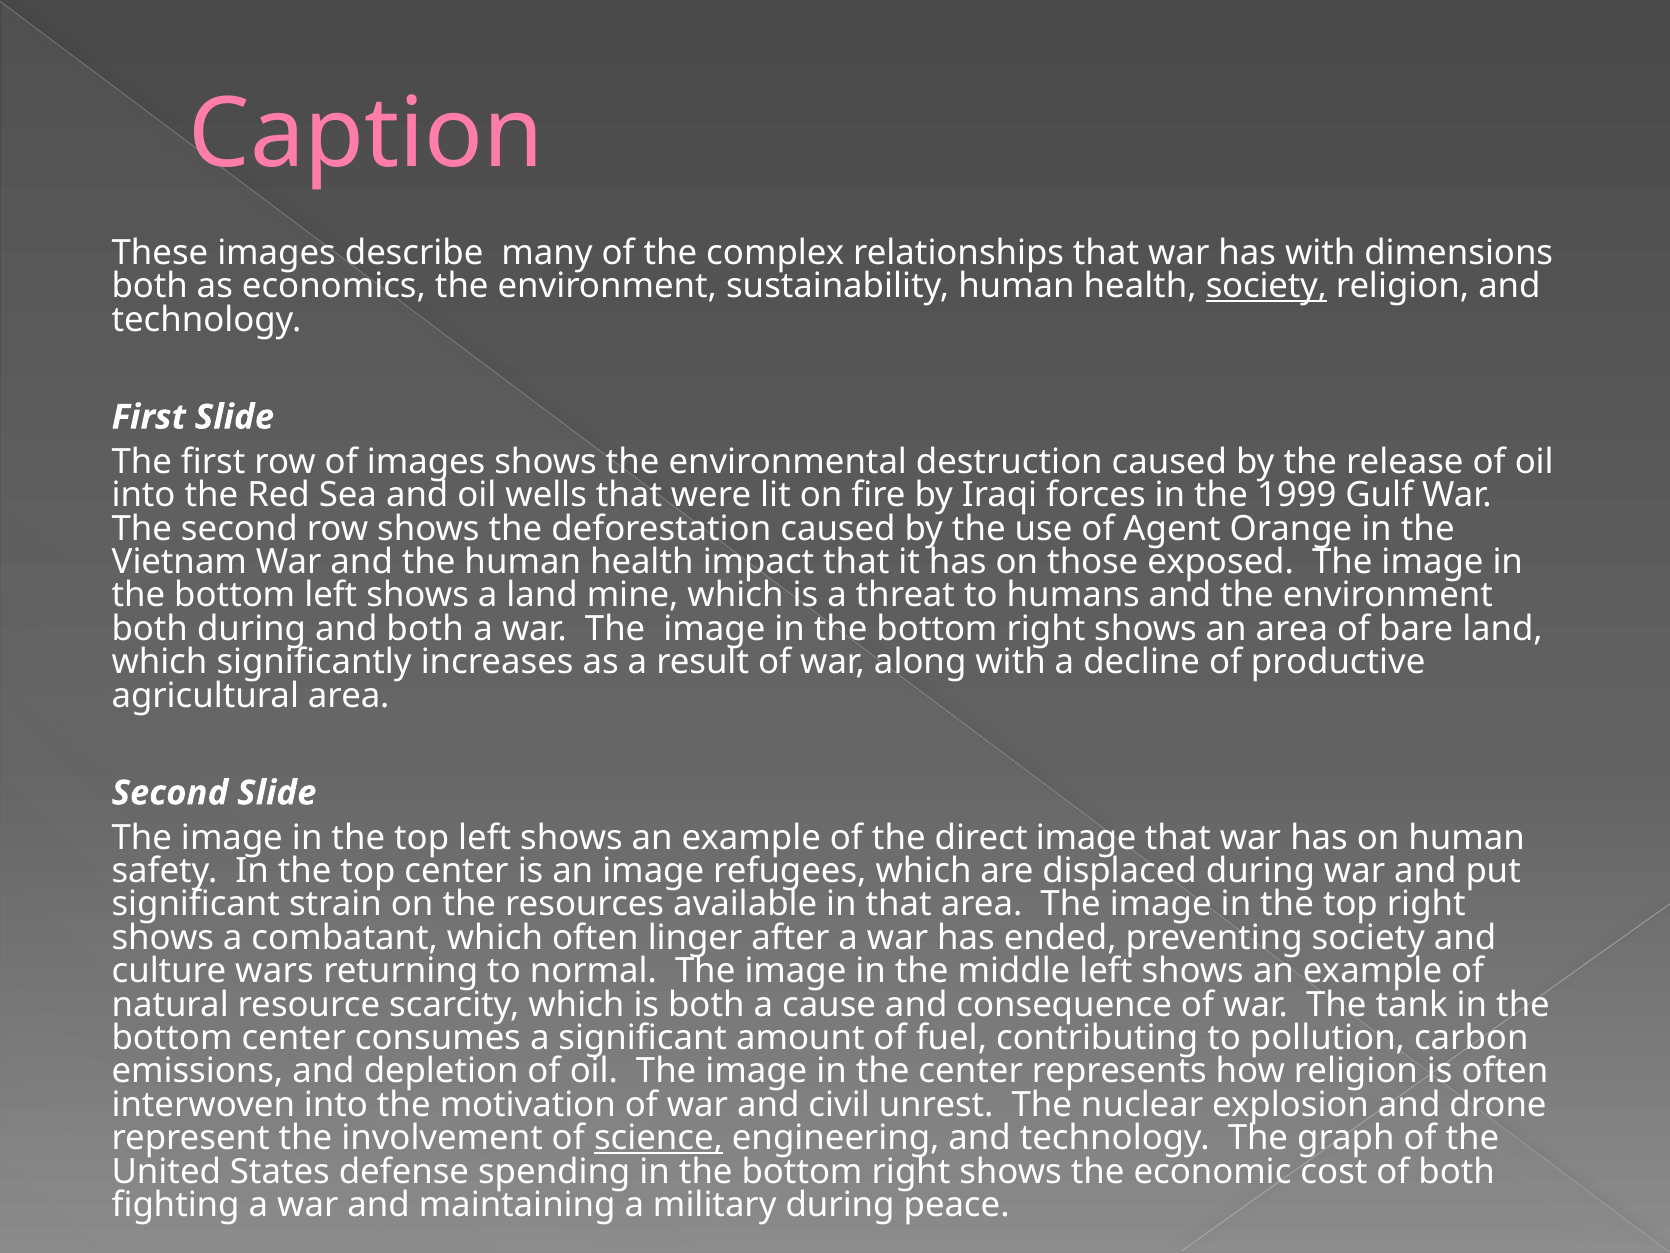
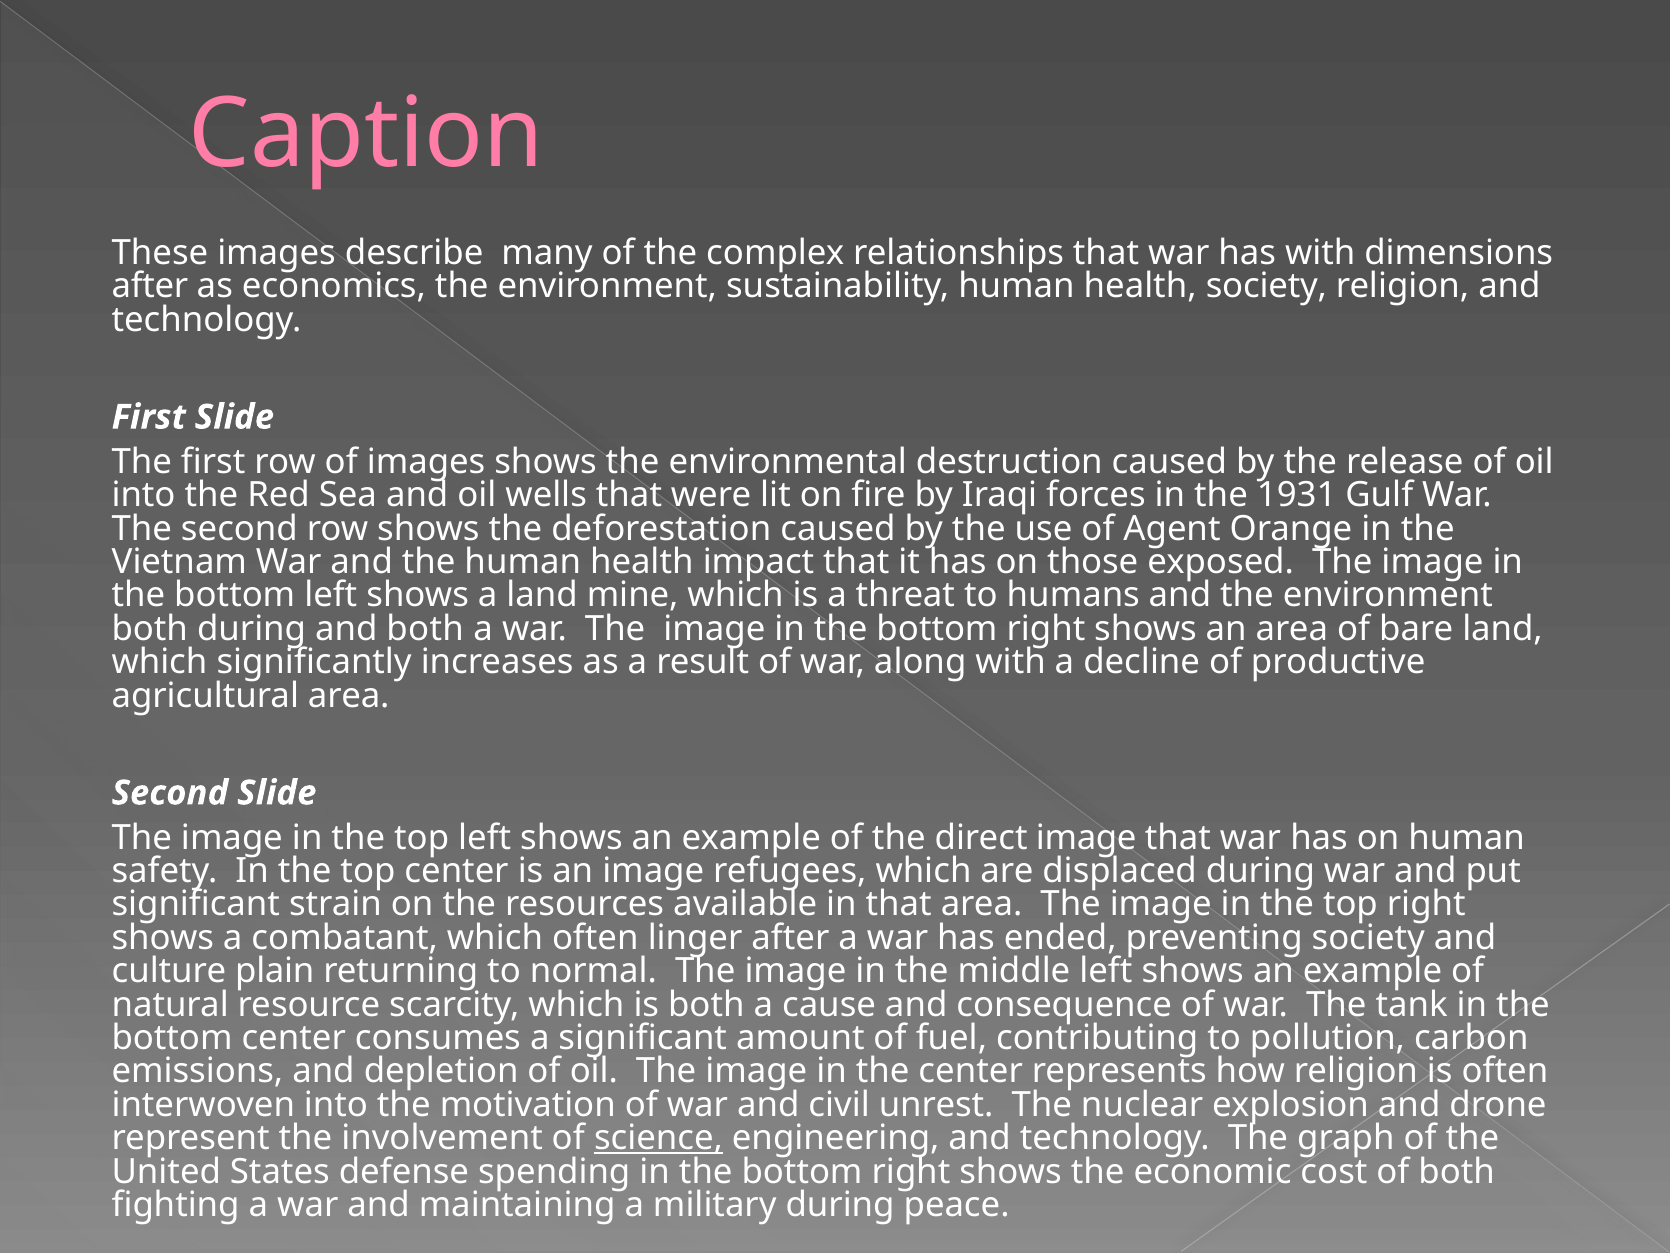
both at (150, 286): both -> after
society at (1266, 286) underline: present -> none
1999: 1999 -> 1931
wars: wars -> plain
